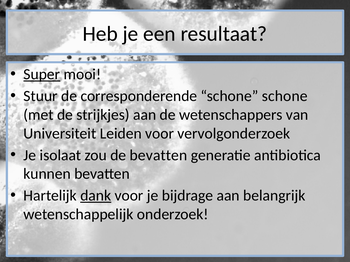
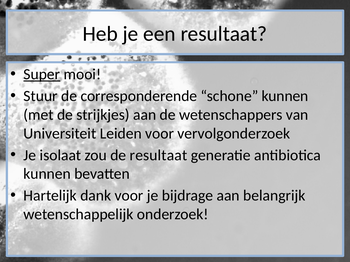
schone schone: schone -> kunnen
de bevatten: bevatten -> resultaat
dank underline: present -> none
